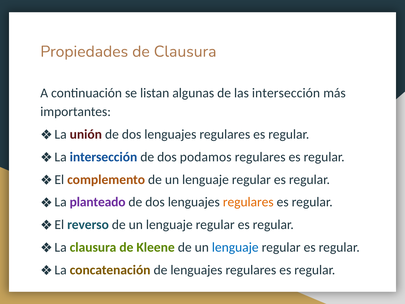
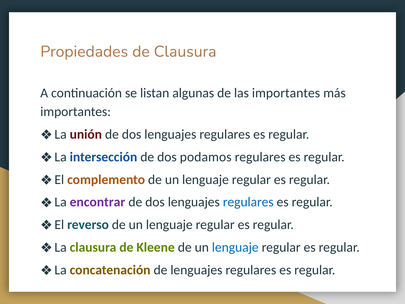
las intersección: intersección -> importantes
planteado: planteado -> encontrar
regulares at (248, 202) colour: orange -> blue
